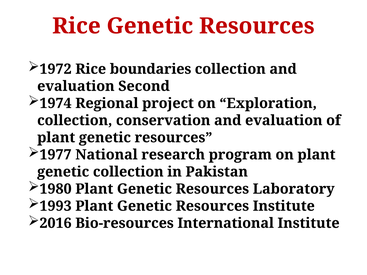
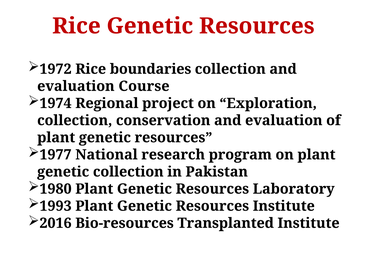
Second: Second -> Course
International: International -> Transplanted
